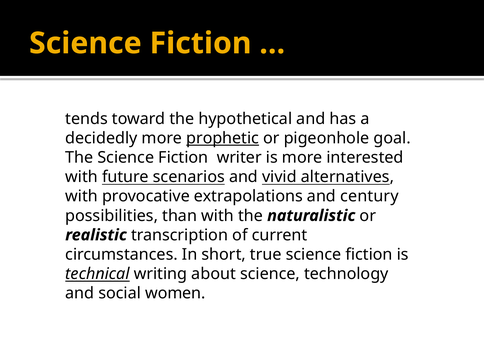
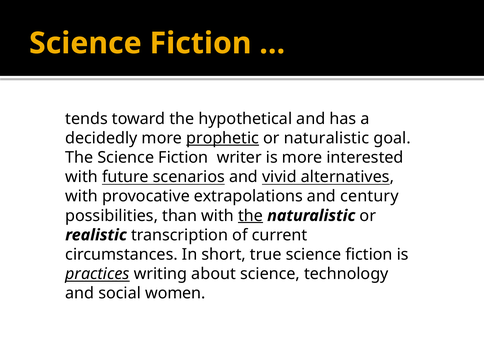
or pigeonhole: pigeonhole -> naturalistic
the at (250, 216) underline: none -> present
technical: technical -> practices
